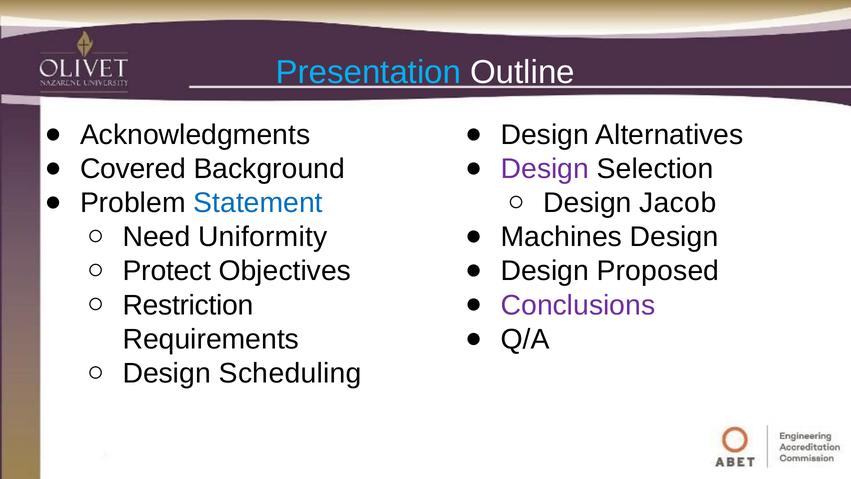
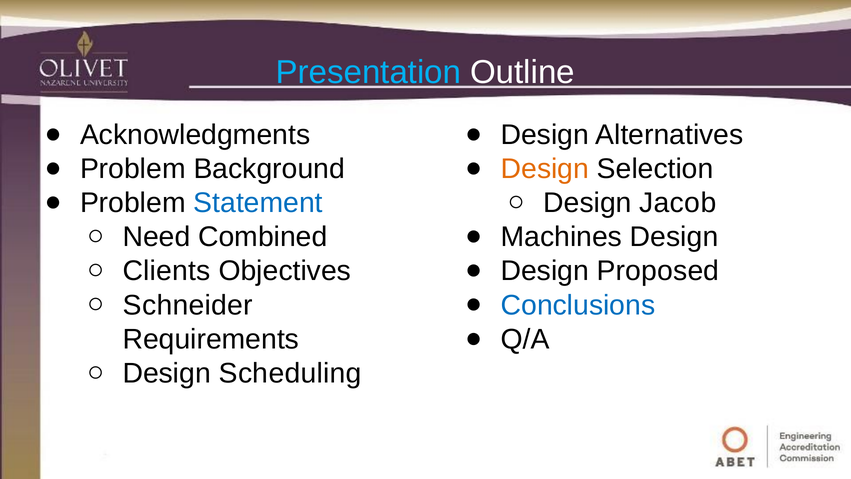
Covered at (133, 169): Covered -> Problem
Design at (545, 169) colour: purple -> orange
Uniformity: Uniformity -> Combined
Protect: Protect -> Clients
Restriction: Restriction -> Schneider
Conclusions colour: purple -> blue
